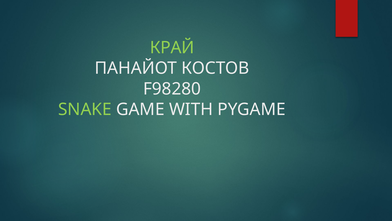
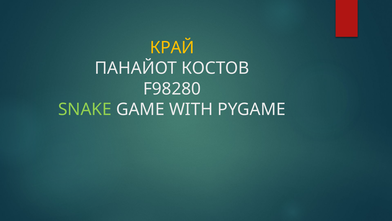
КРАЙ colour: light green -> yellow
